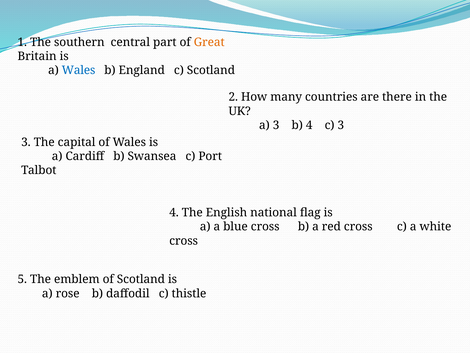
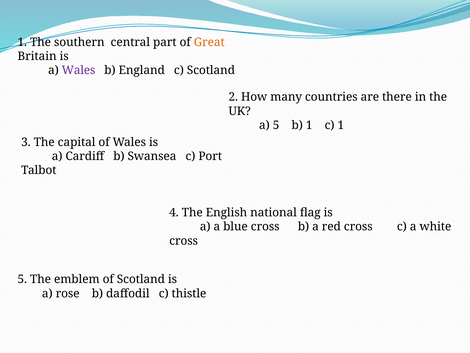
Wales at (79, 70) colour: blue -> purple
a 3: 3 -> 5
b 4: 4 -> 1
c 3: 3 -> 1
